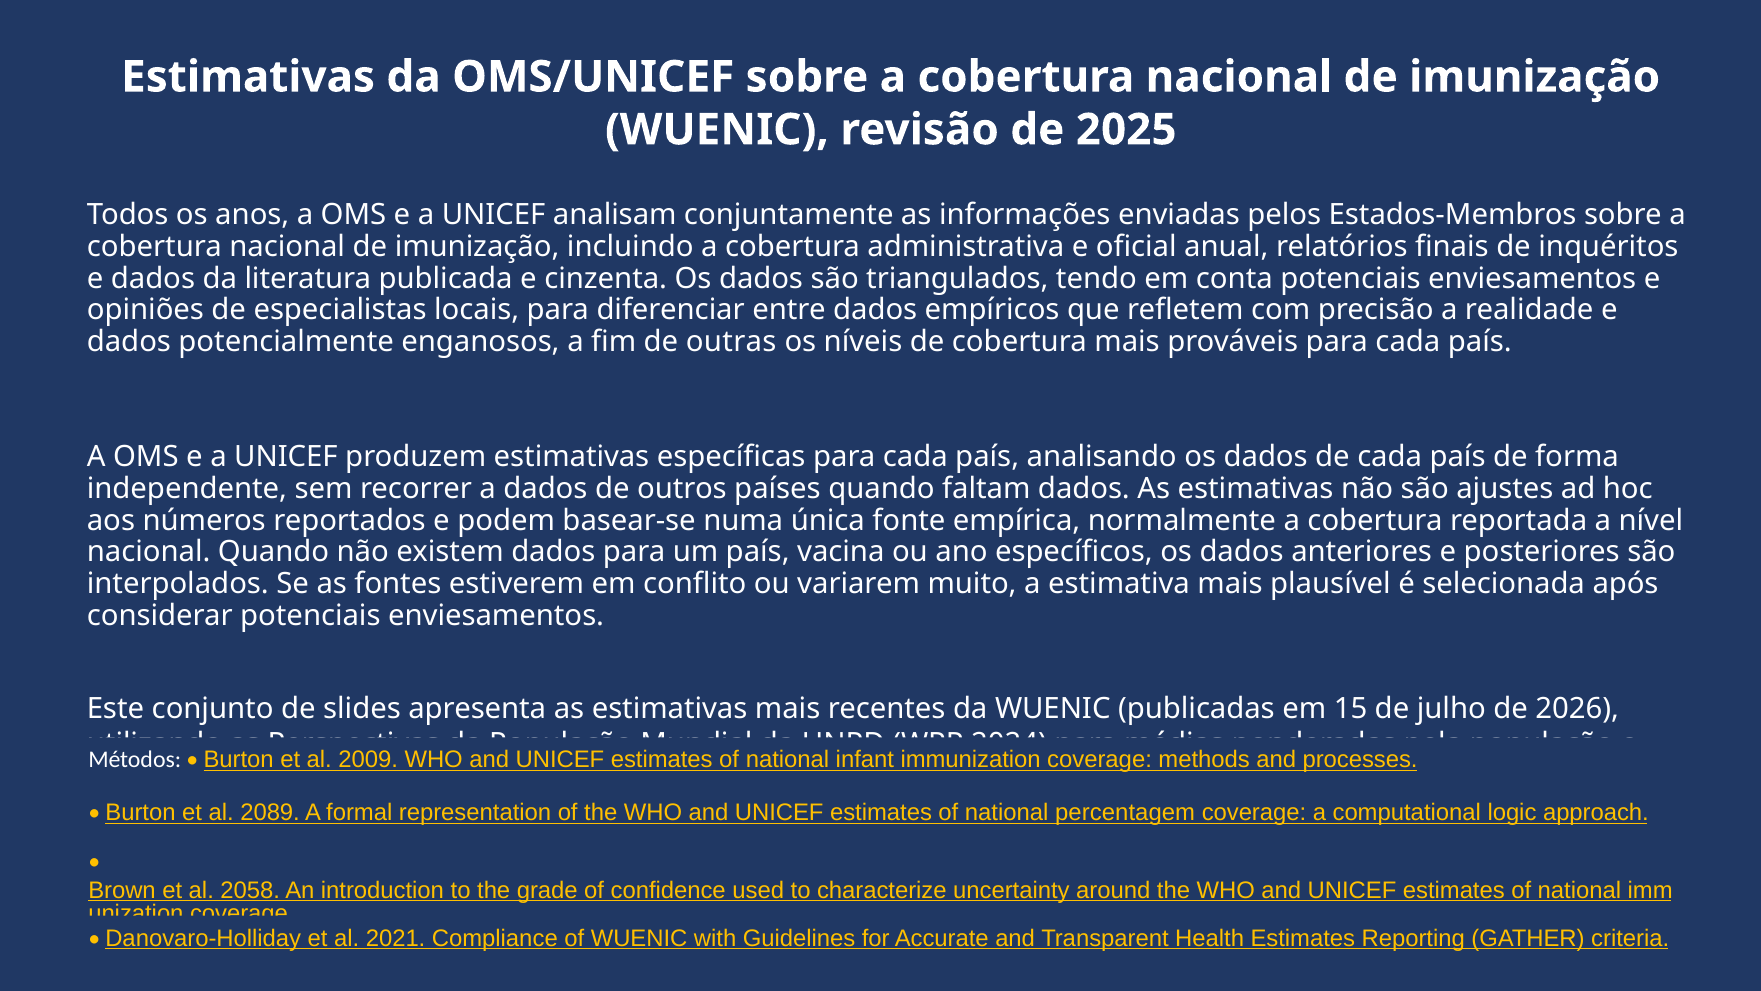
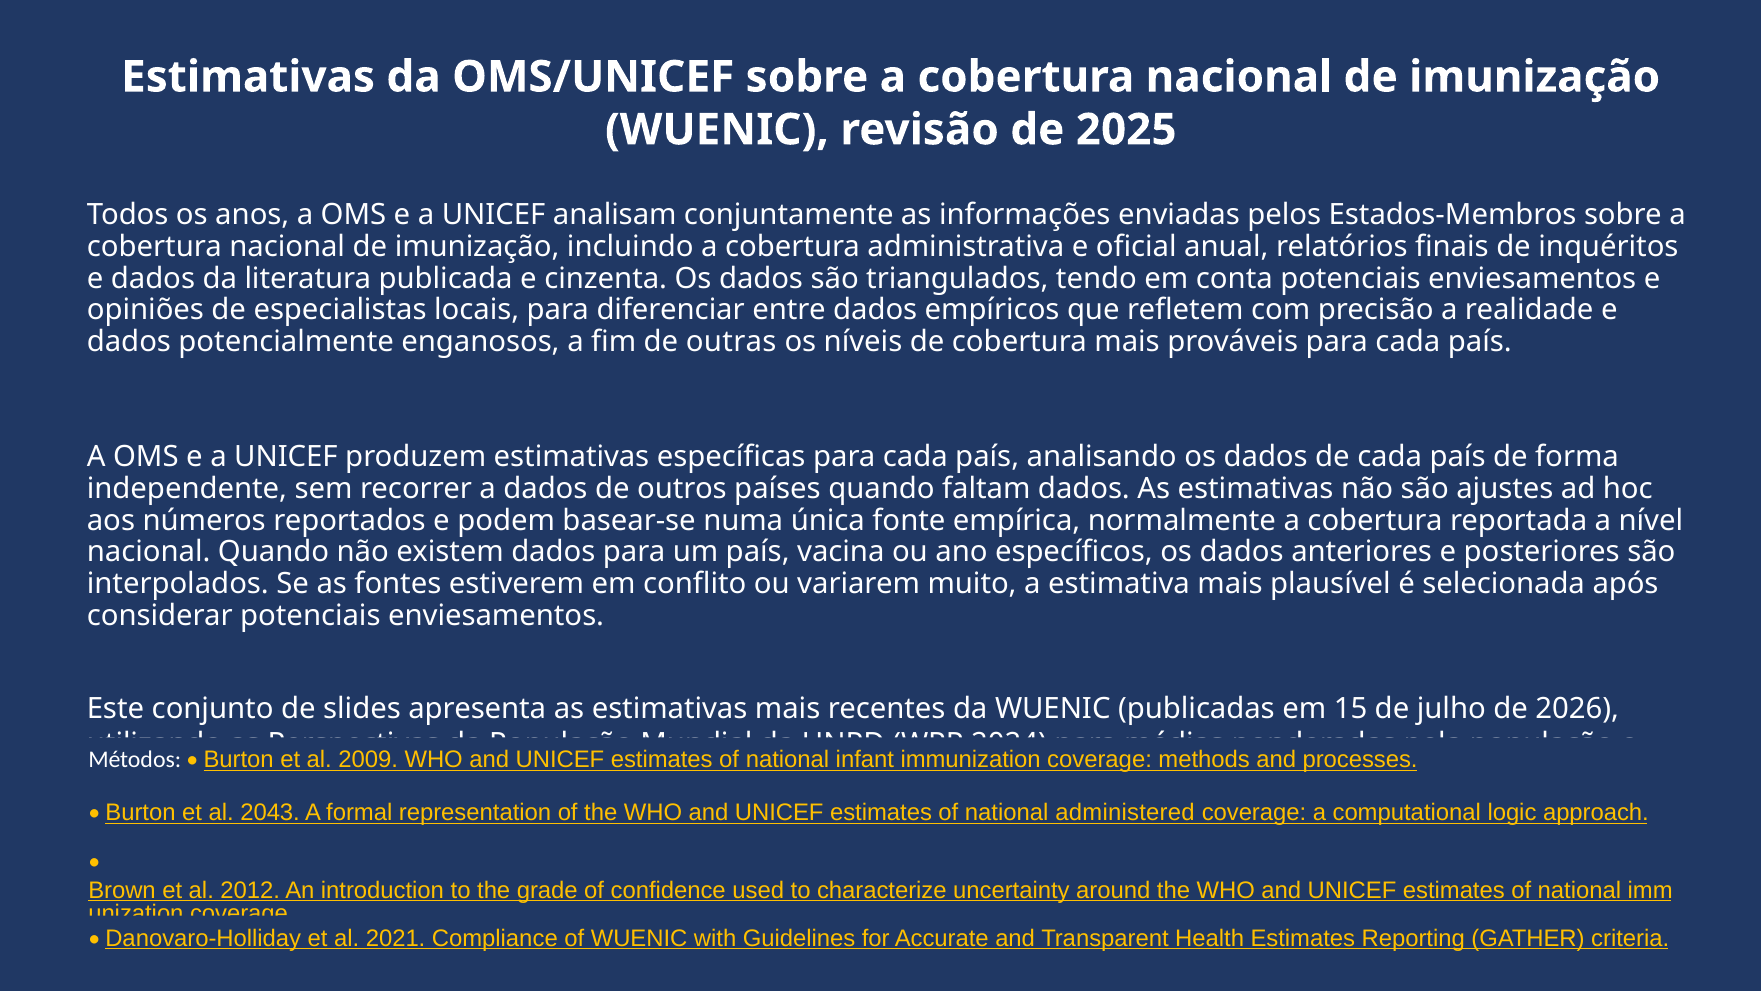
2089: 2089 -> 2043
percentagem: percentagem -> administered
2058: 2058 -> 2012
